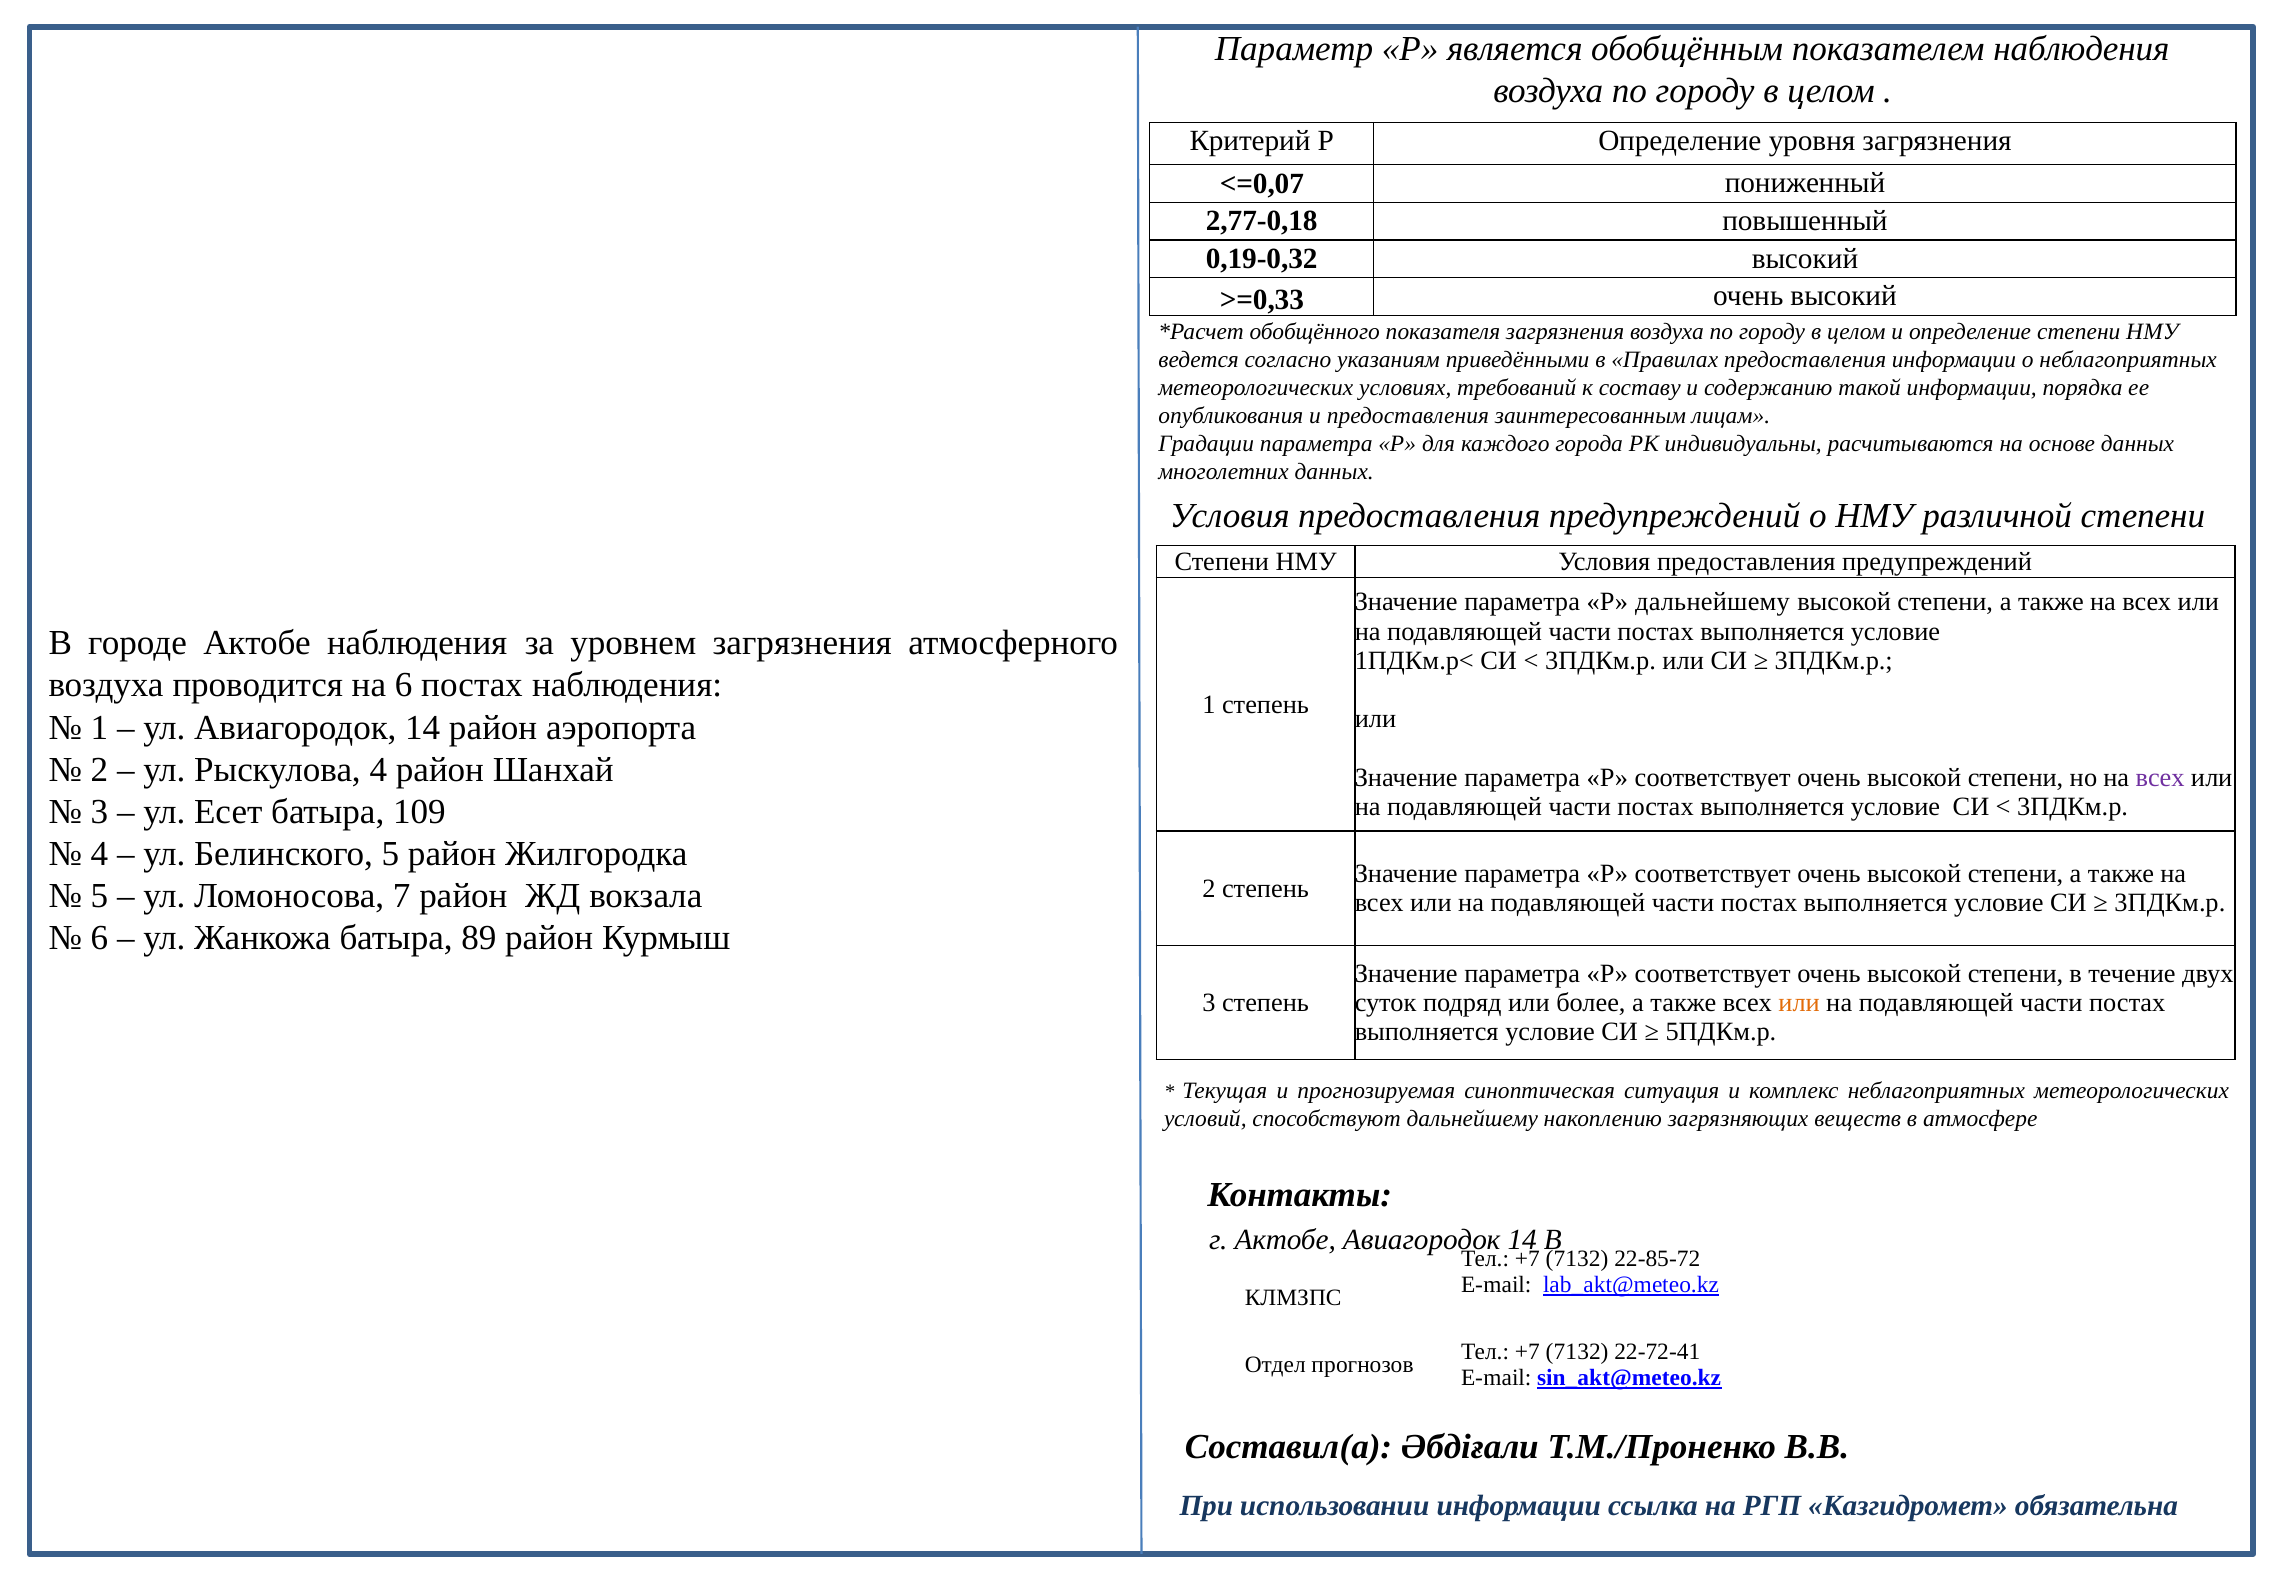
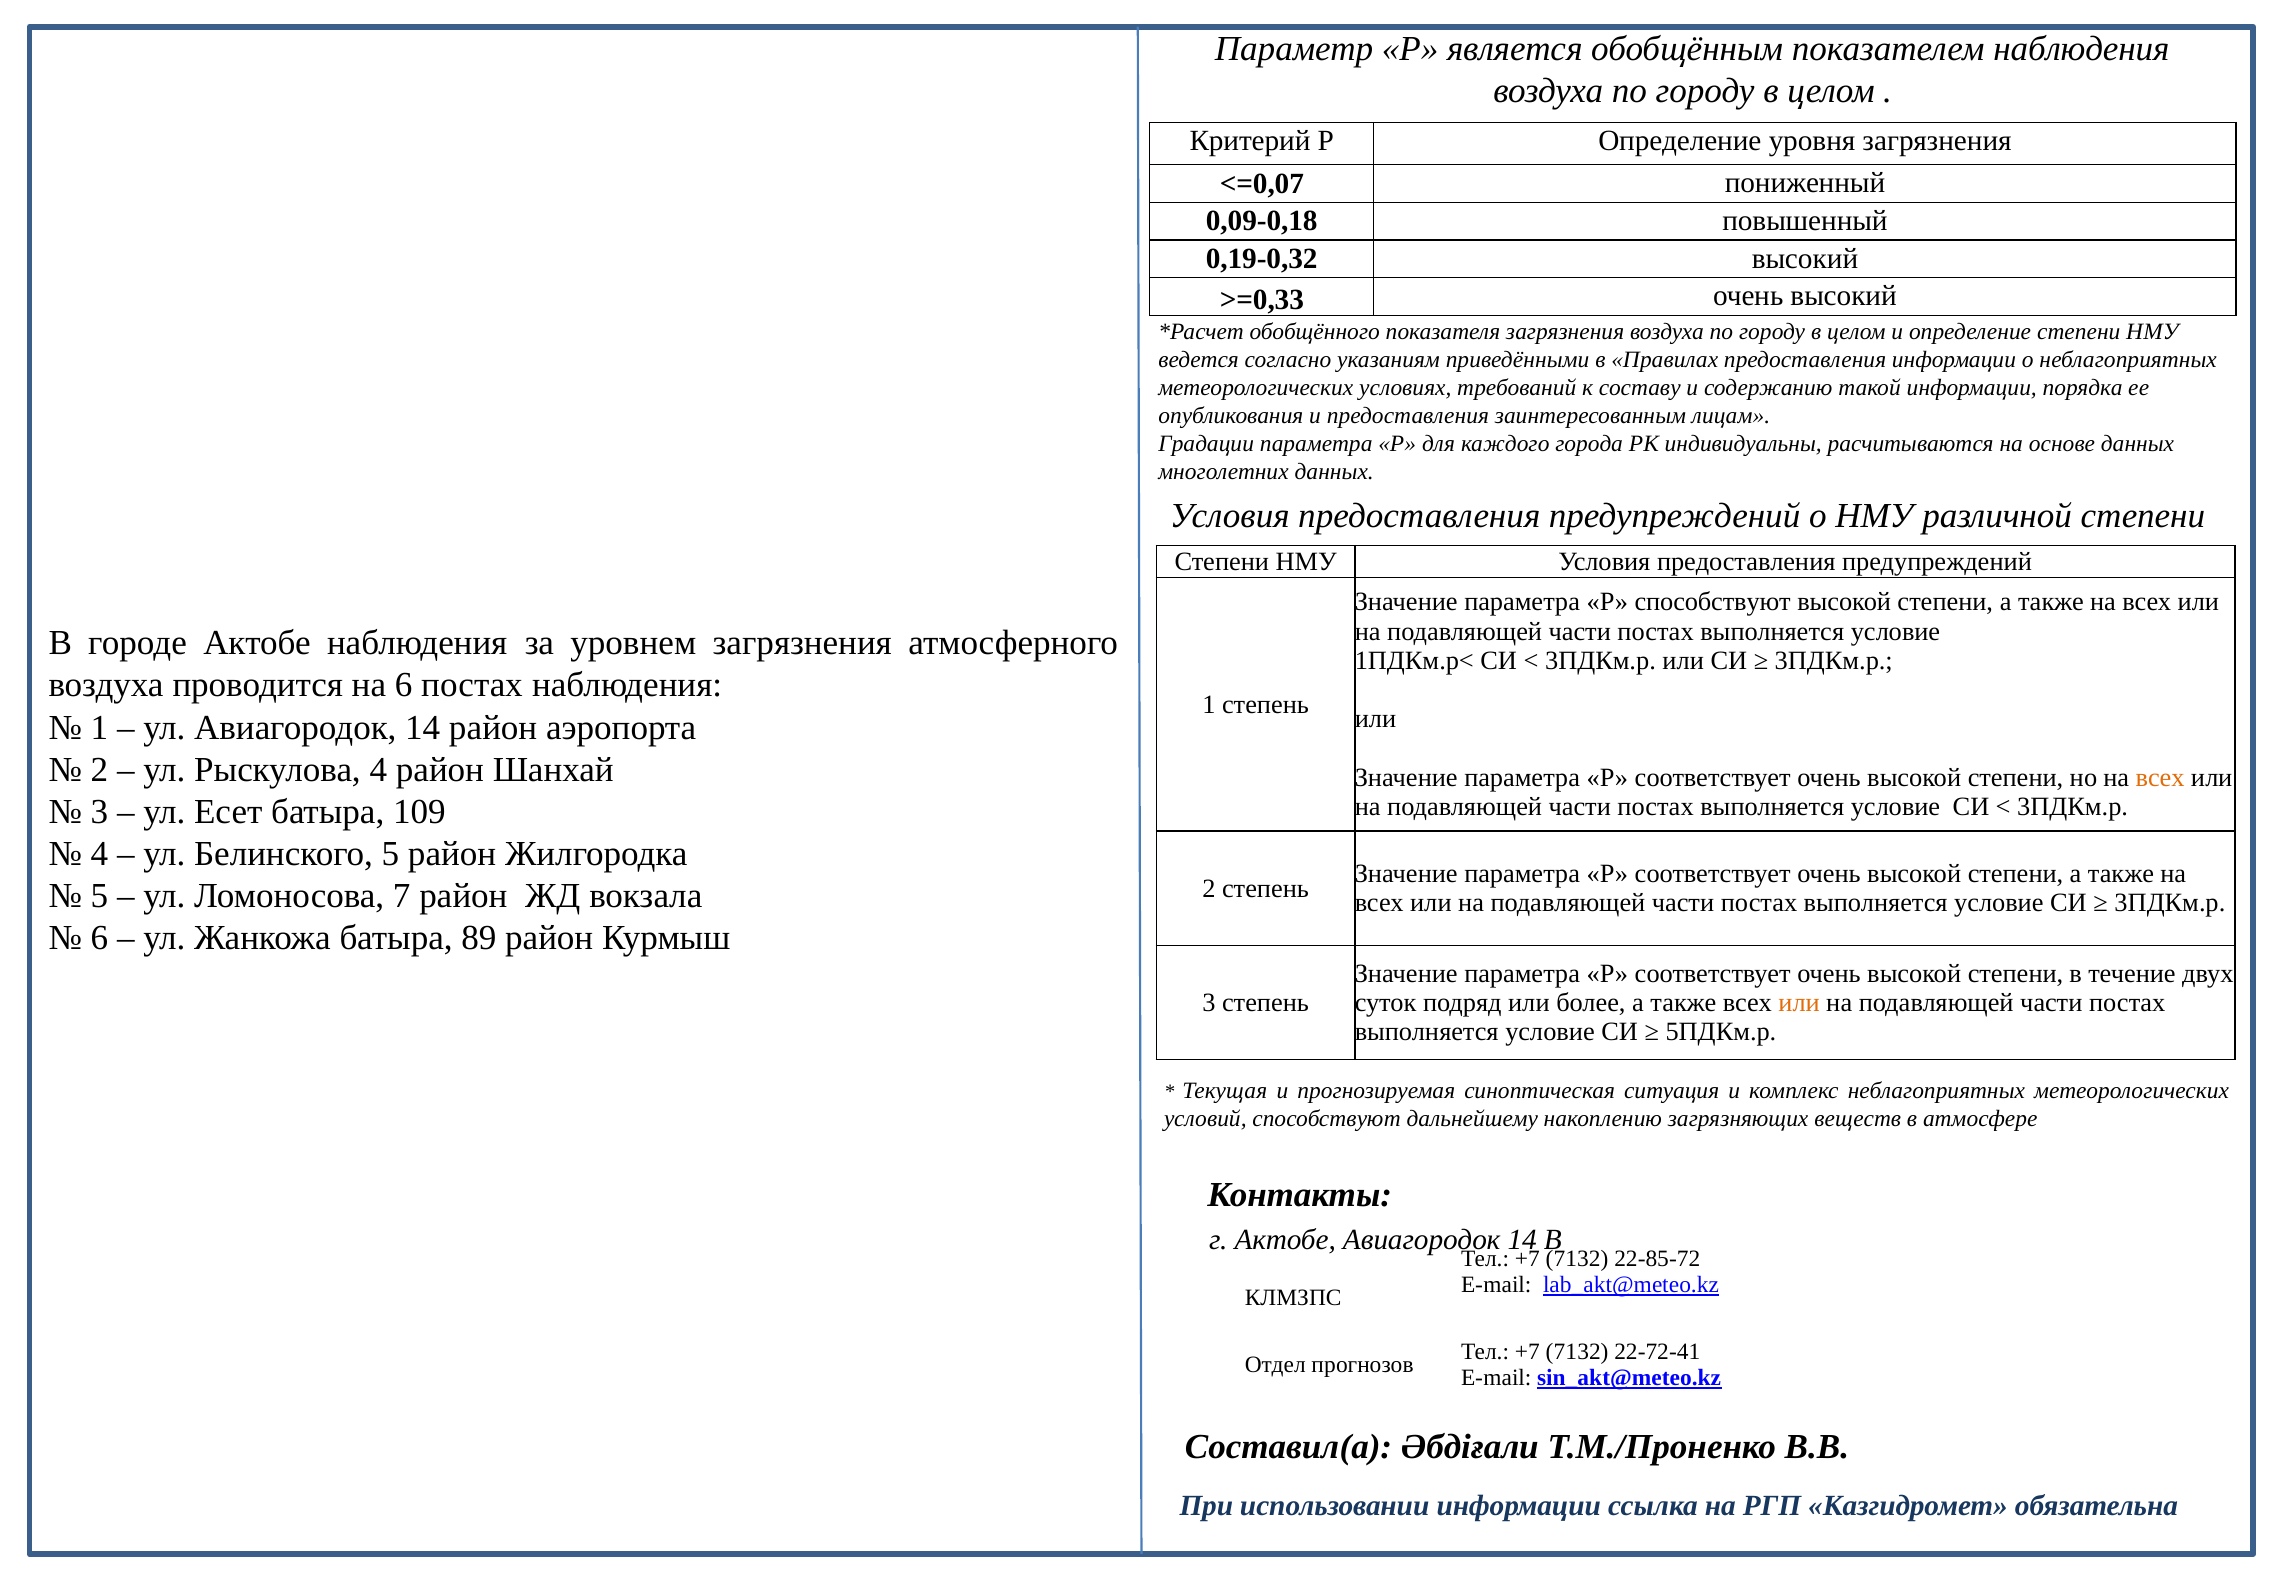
2,77-0,18: 2,77-0,18 -> 0,09-0,18
Р дальнейшему: дальнейшему -> способствуют
всех at (2160, 777) colour: purple -> orange
